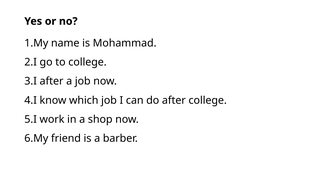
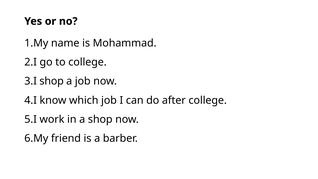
after at (52, 81): after -> shop
